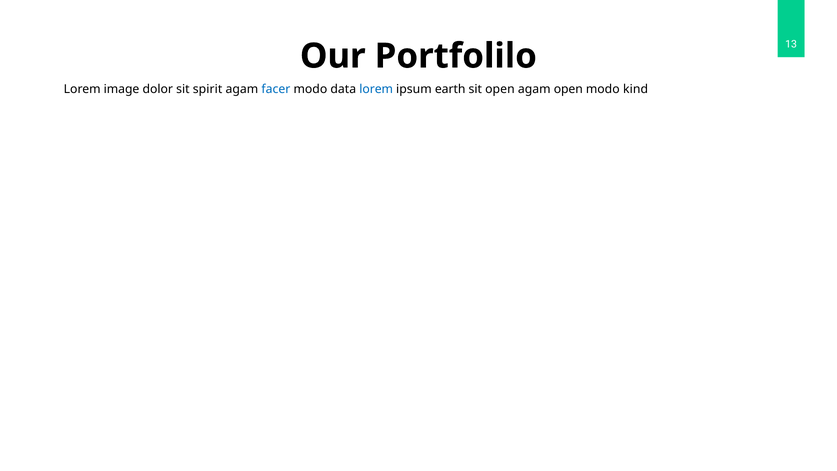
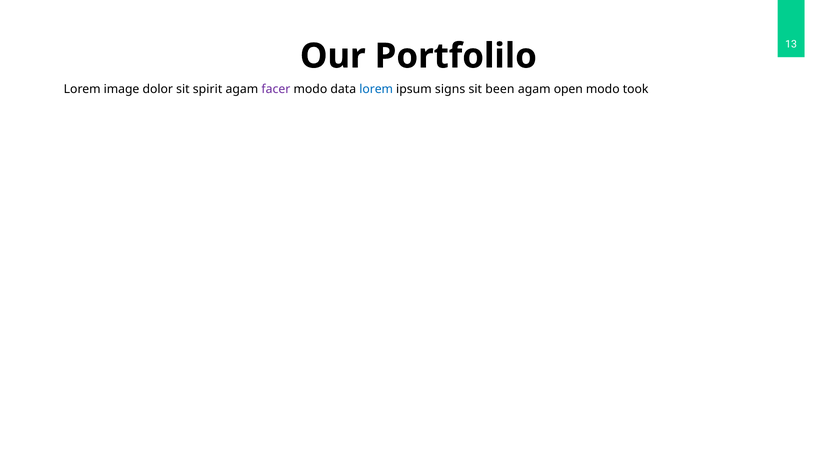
facer colour: blue -> purple
earth: earth -> signs
sit open: open -> been
kind: kind -> took
